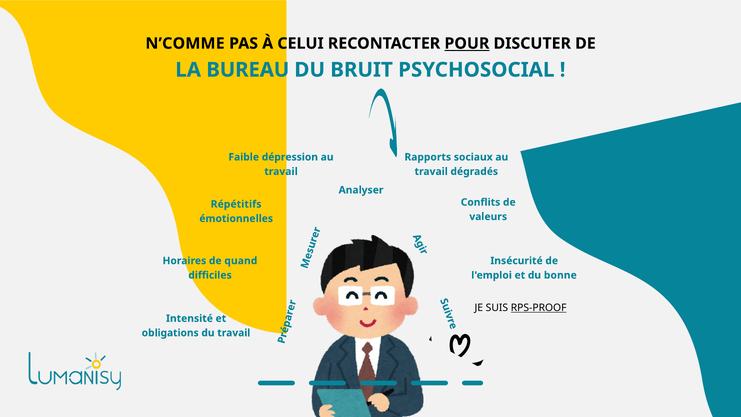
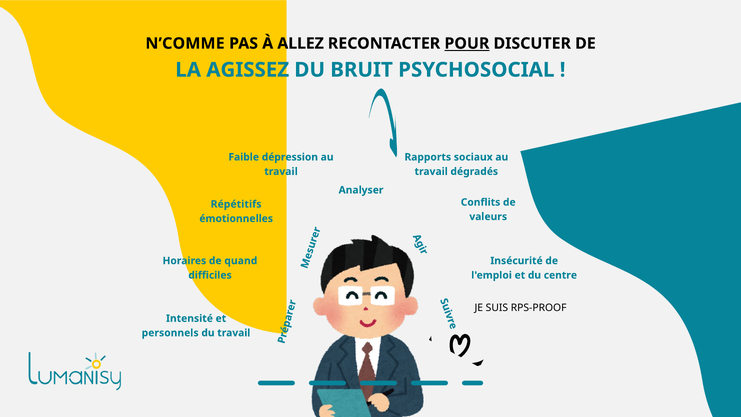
CELUI: CELUI -> ALLEZ
BUREAU: BUREAU -> AGISSEZ
bonne: bonne -> centre
RPS-PROOF underline: present -> none
obligations: obligations -> personnels
